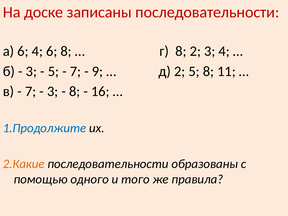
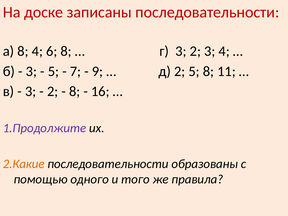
а 6: 6 -> 8
г 8: 8 -> 3
7 at (31, 91): 7 -> 3
3 at (53, 91): 3 -> 2
1.Продолжите colour: blue -> purple
